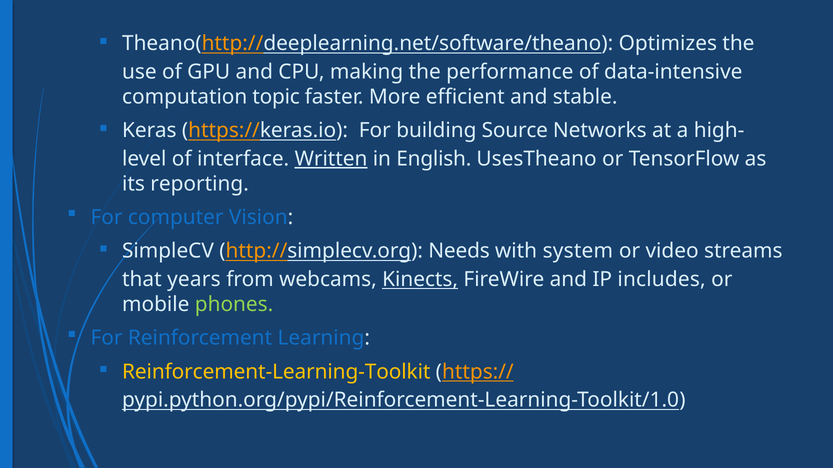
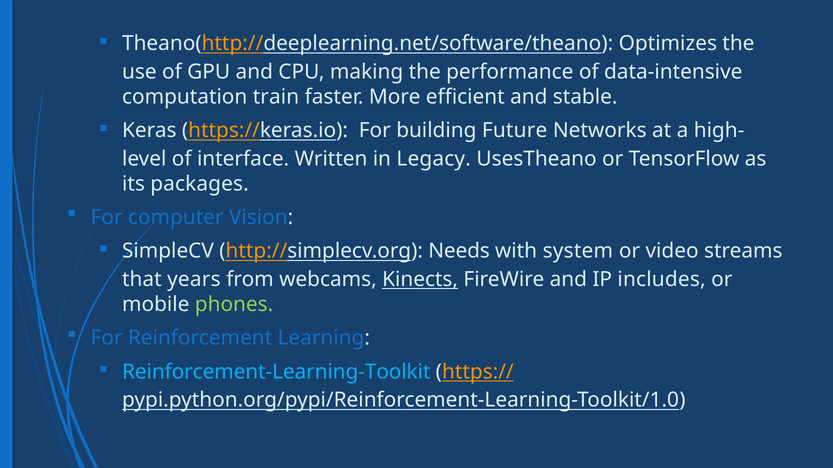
topic: topic -> train
Source: Source -> Future
Written underline: present -> none
English: English -> Legacy
reporting: reporting -> packages
Reinforcement-Learning-Toolkit colour: yellow -> light blue
